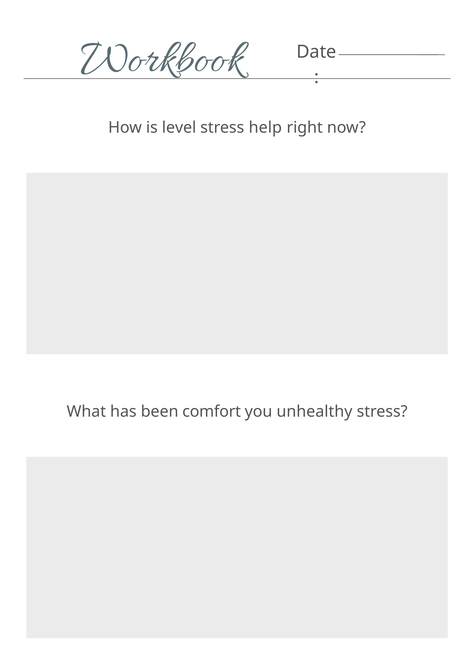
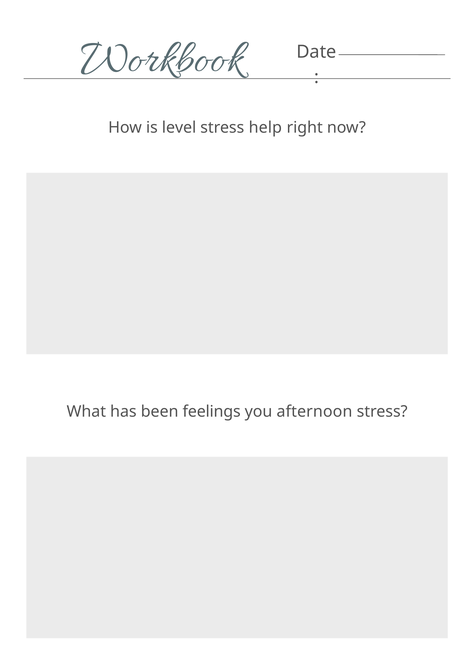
comfort: comfort -> feelings
unhealthy: unhealthy -> afternoon
